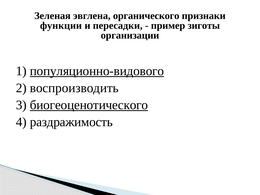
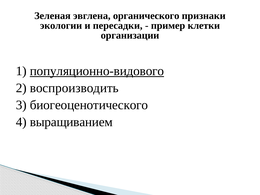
функции: функции -> экологии
зиготы: зиготы -> клетки
биогеоценотического underline: present -> none
раздражимость: раздражимость -> выращиванием
